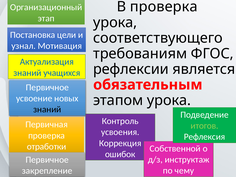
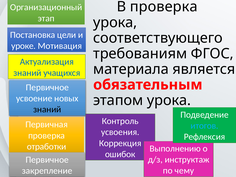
узнал: узнал -> уроке
рефлексии: рефлексии -> материала
итогов colour: light green -> light blue
Собственной: Собственной -> Выполнению
